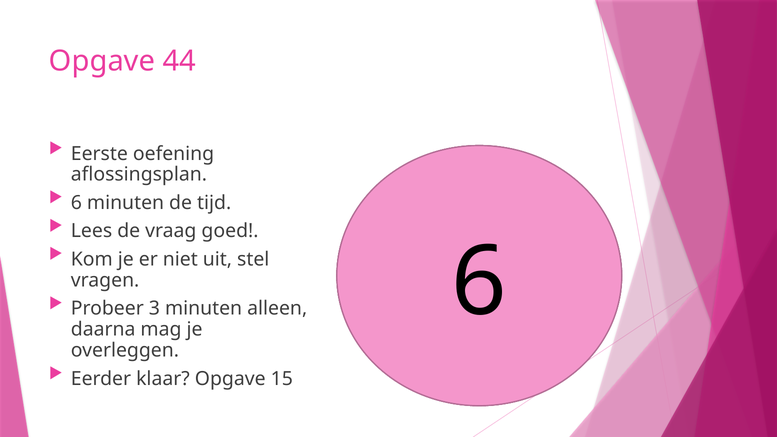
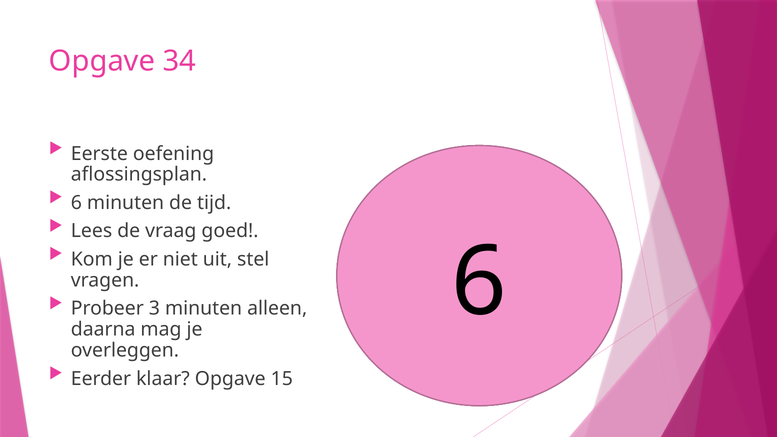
44: 44 -> 34
